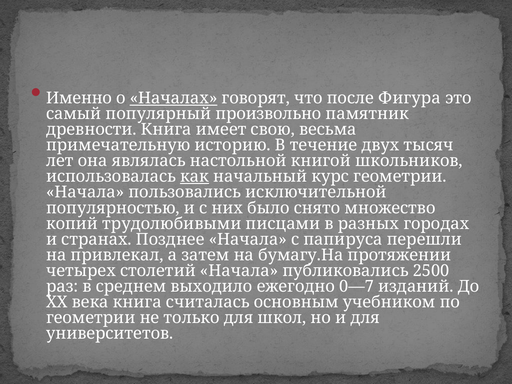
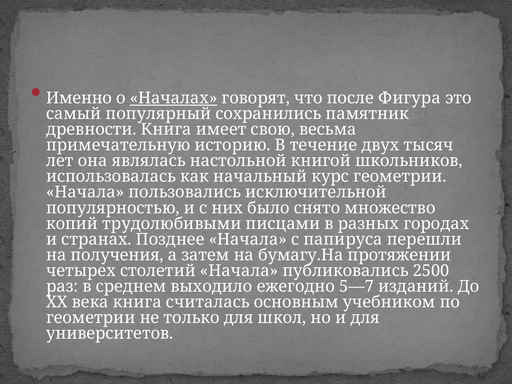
произвольно: произвольно -> сохранились
как underline: present -> none
привлекал: привлекал -> получения
0—7: 0—7 -> 5—7
